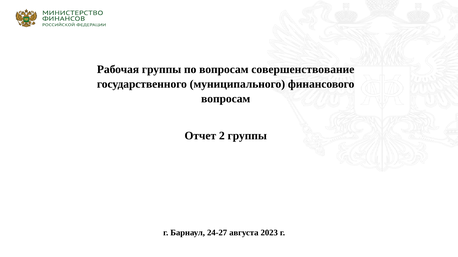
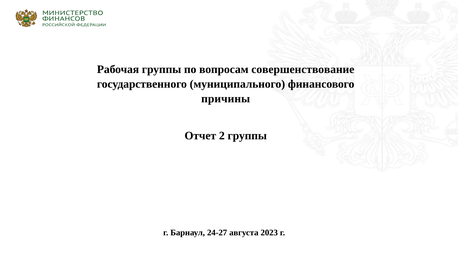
вопросам at (226, 99): вопросам -> причины
